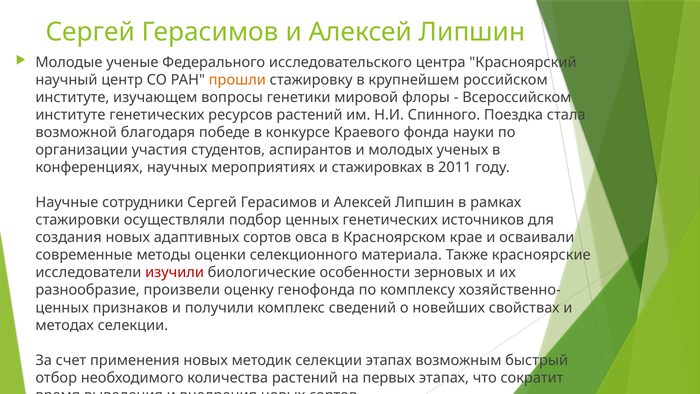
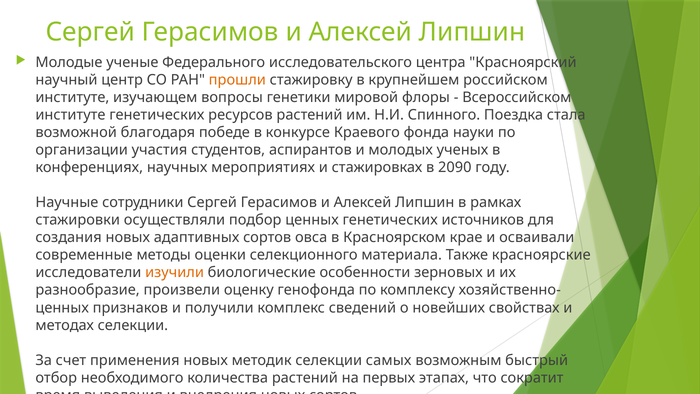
2011: 2011 -> 2090
изучили colour: red -> orange
селекции этапах: этапах -> самых
